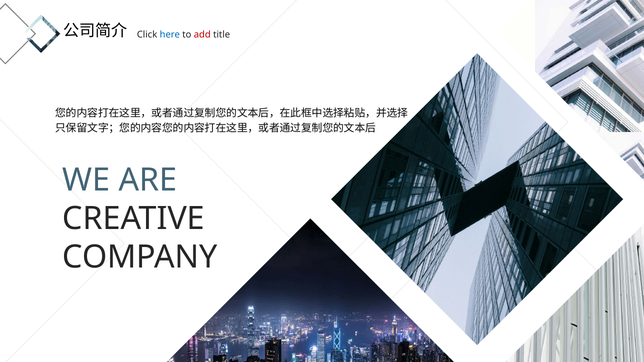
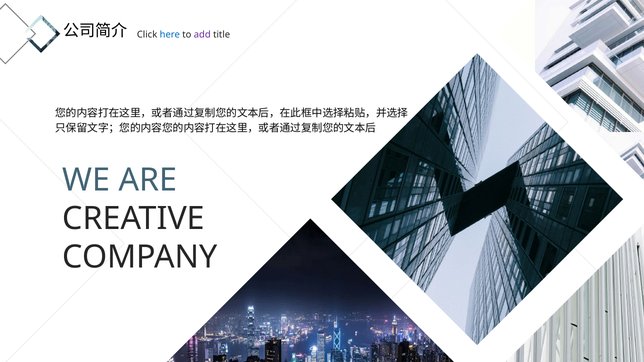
add colour: red -> purple
